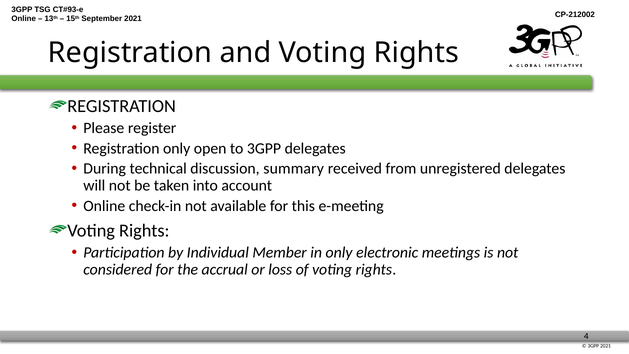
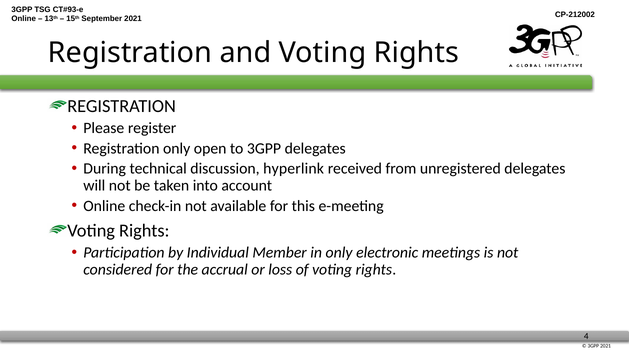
summary: summary -> hyperlink
